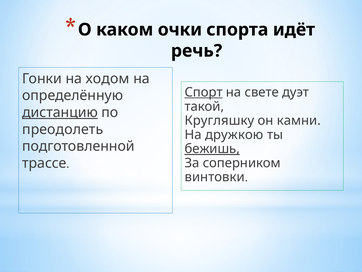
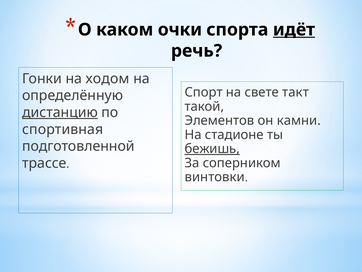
идёт underline: none -> present
Спорт underline: present -> none
дуэт: дуэт -> такт
Кругляшку: Кругляшку -> Элементов
преодолеть: преодолеть -> спортивная
дружкою: дружкою -> стадионе
